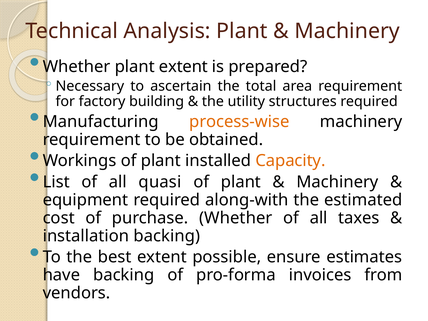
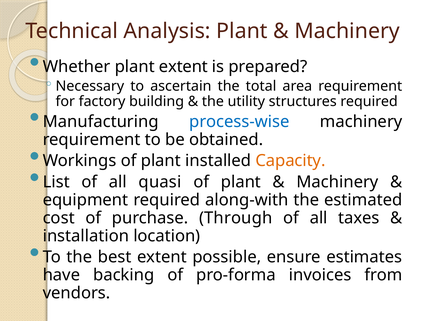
process-wise colour: orange -> blue
purchase Whether: Whether -> Through
installation backing: backing -> location
